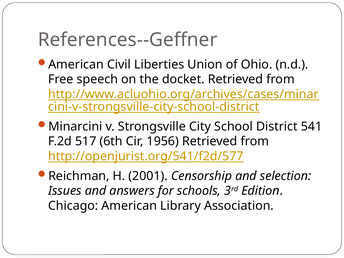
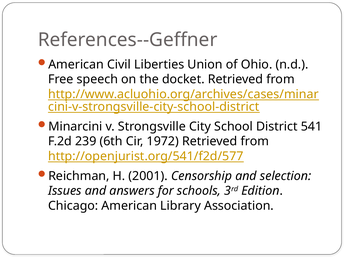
517: 517 -> 239
1956: 1956 -> 1972
